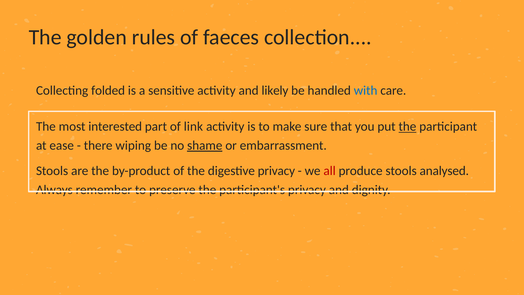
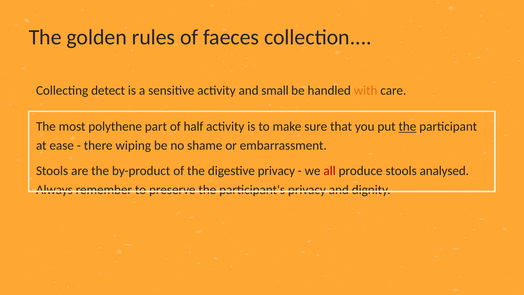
folded: folded -> detect
likely: likely -> small
with colour: blue -> orange
interested: interested -> polythene
link: link -> half
shame underline: present -> none
